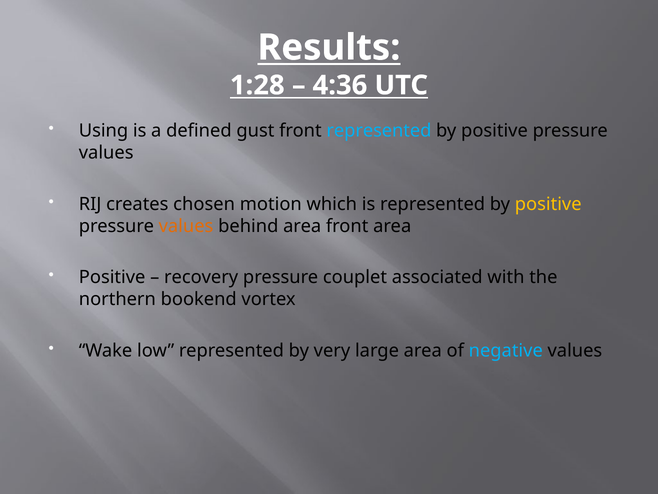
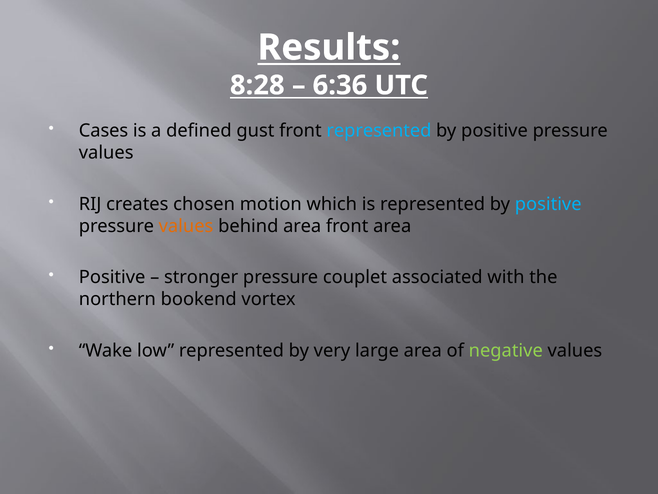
1:28: 1:28 -> 8:28
4:36: 4:36 -> 6:36
Using: Using -> Cases
positive at (548, 204) colour: yellow -> light blue
recovery: recovery -> stronger
negative colour: light blue -> light green
